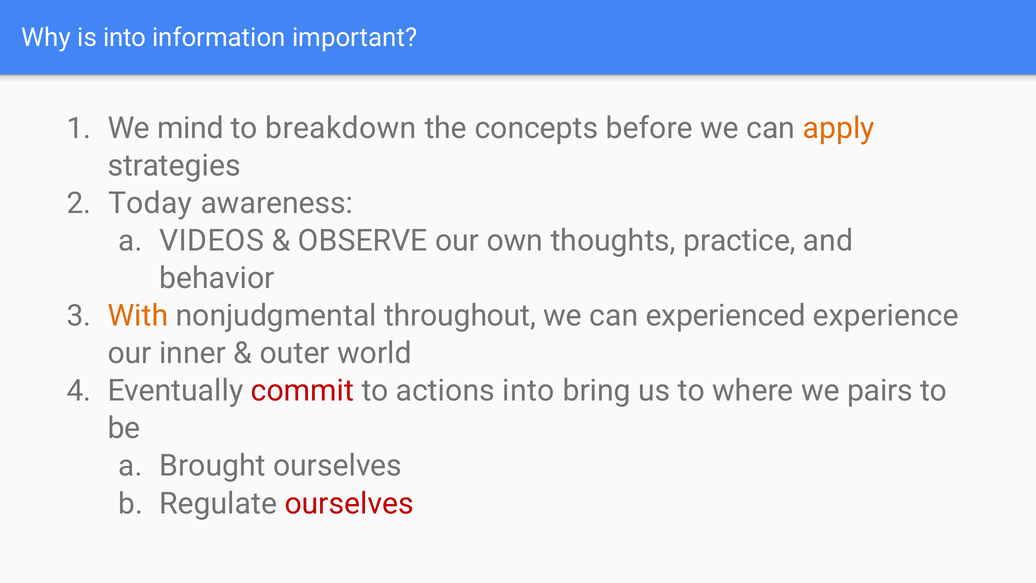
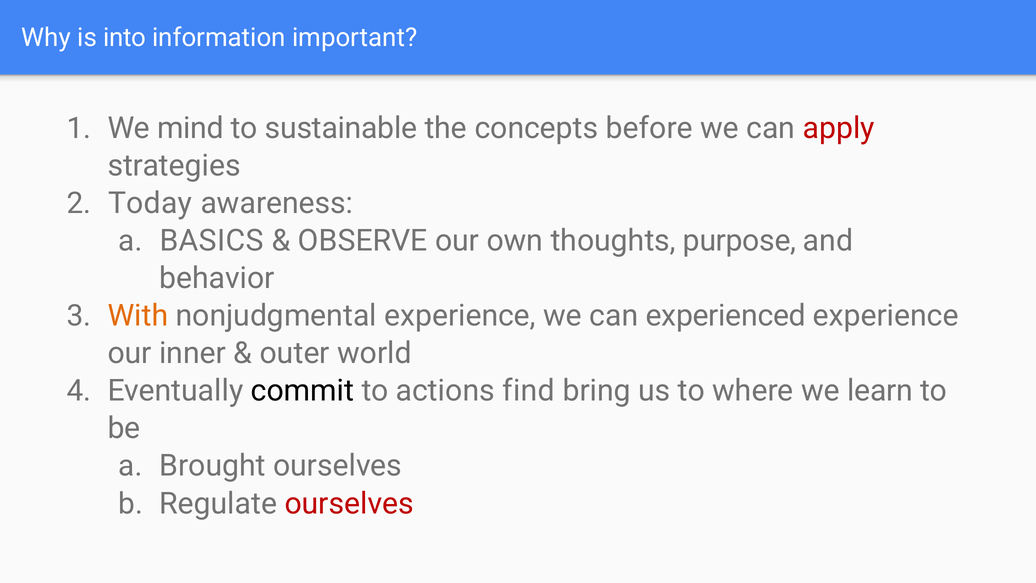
breakdown: breakdown -> sustainable
apply colour: orange -> red
VIDEOS: VIDEOS -> BASICS
practice: practice -> purpose
nonjudgmental throughout: throughout -> experience
commit colour: red -> black
actions into: into -> find
pairs: pairs -> learn
